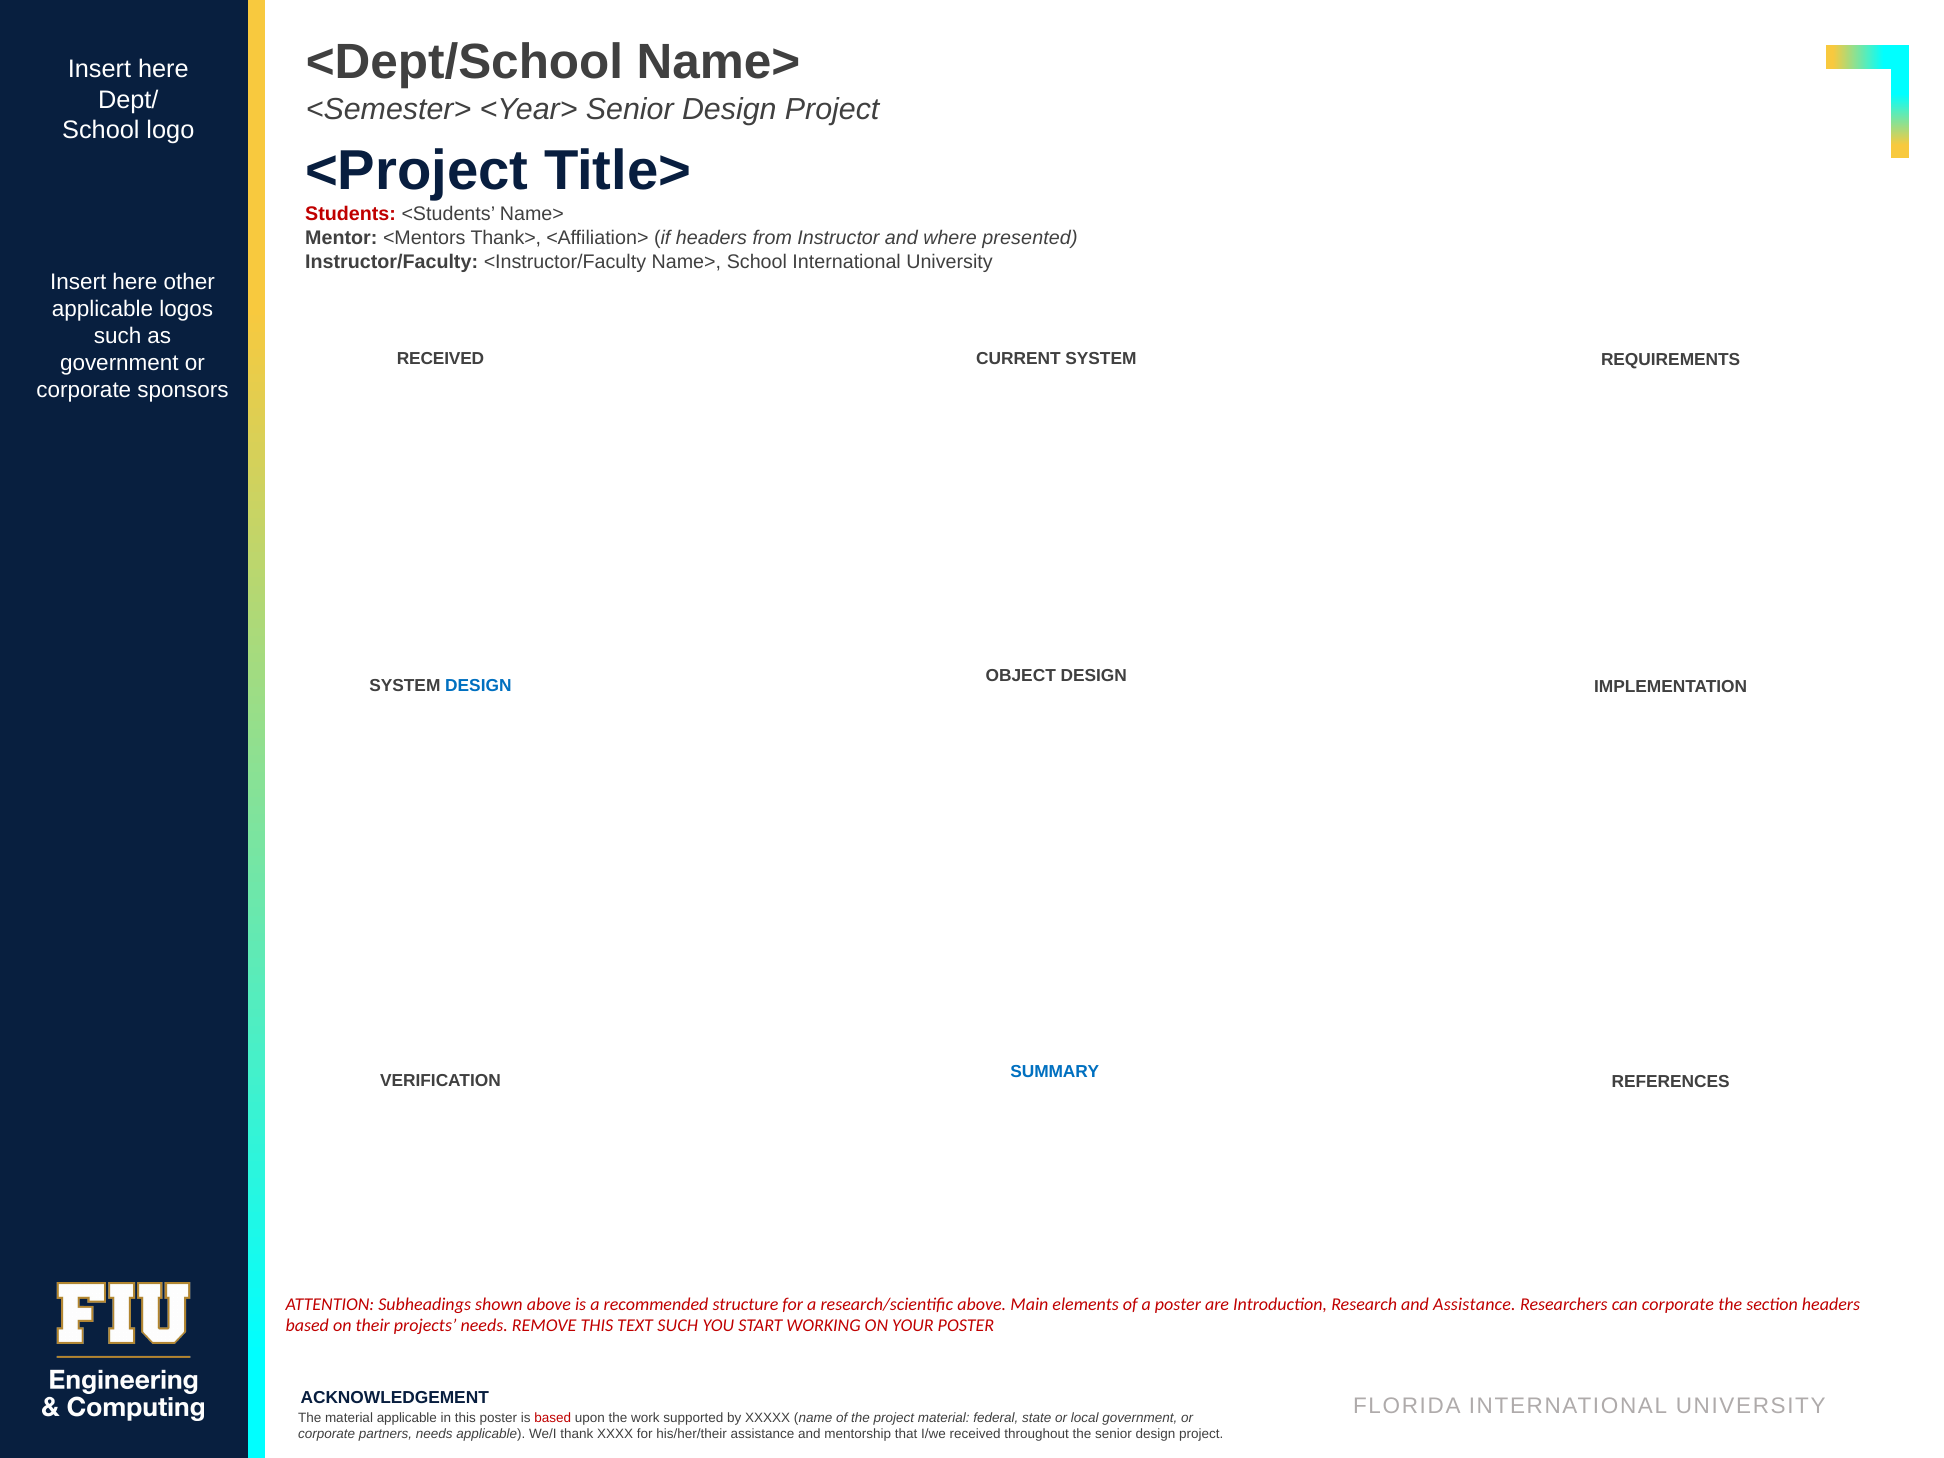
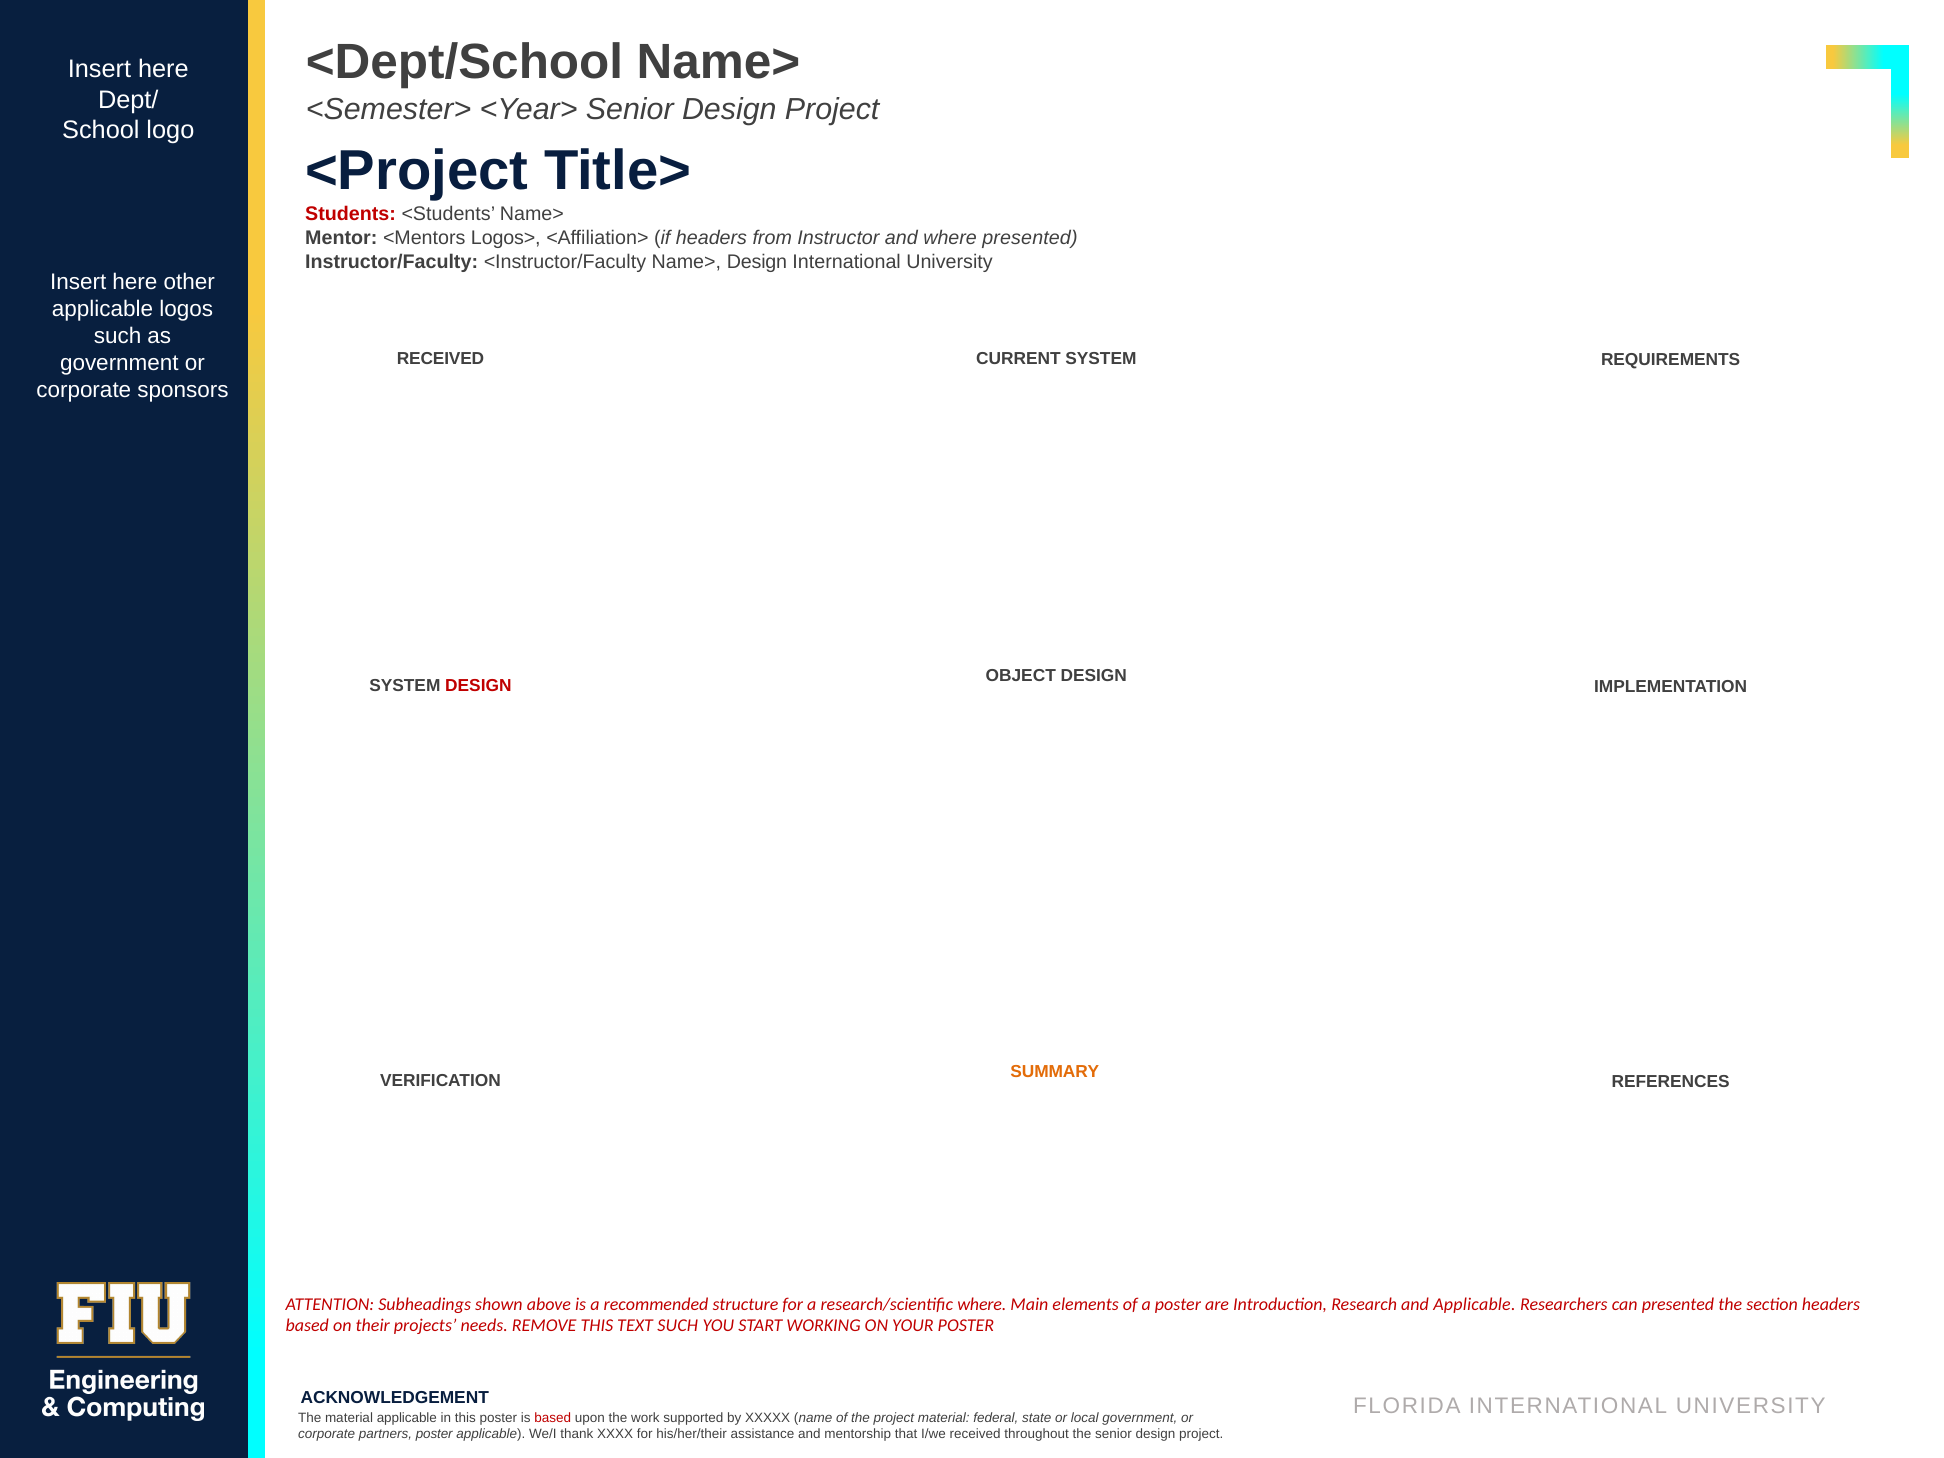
Thank>: Thank> -> Logos>
Name> School: School -> Design
DESIGN at (478, 685) colour: blue -> red
SUMMARY colour: blue -> orange
research/scientific above: above -> where
and Assistance: Assistance -> Applicable
can corporate: corporate -> presented
partners needs: needs -> poster
